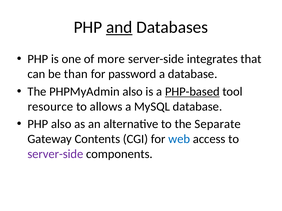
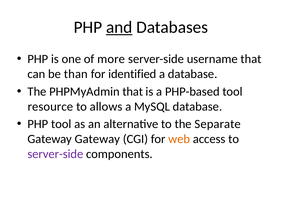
integrates: integrates -> username
password: password -> identified
PHPMyAdmin also: also -> that
PHP-based underline: present -> none
PHP also: also -> tool
Gateway Contents: Contents -> Gateway
web colour: blue -> orange
